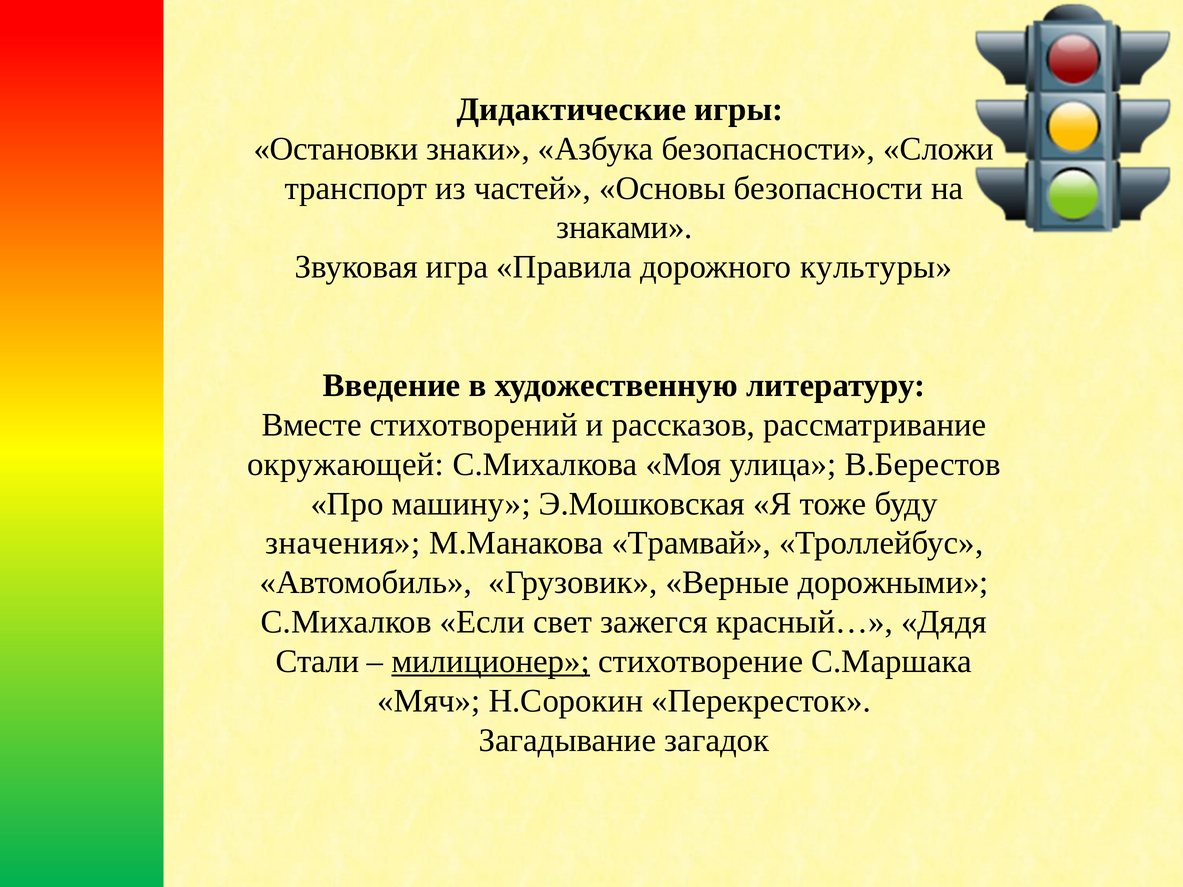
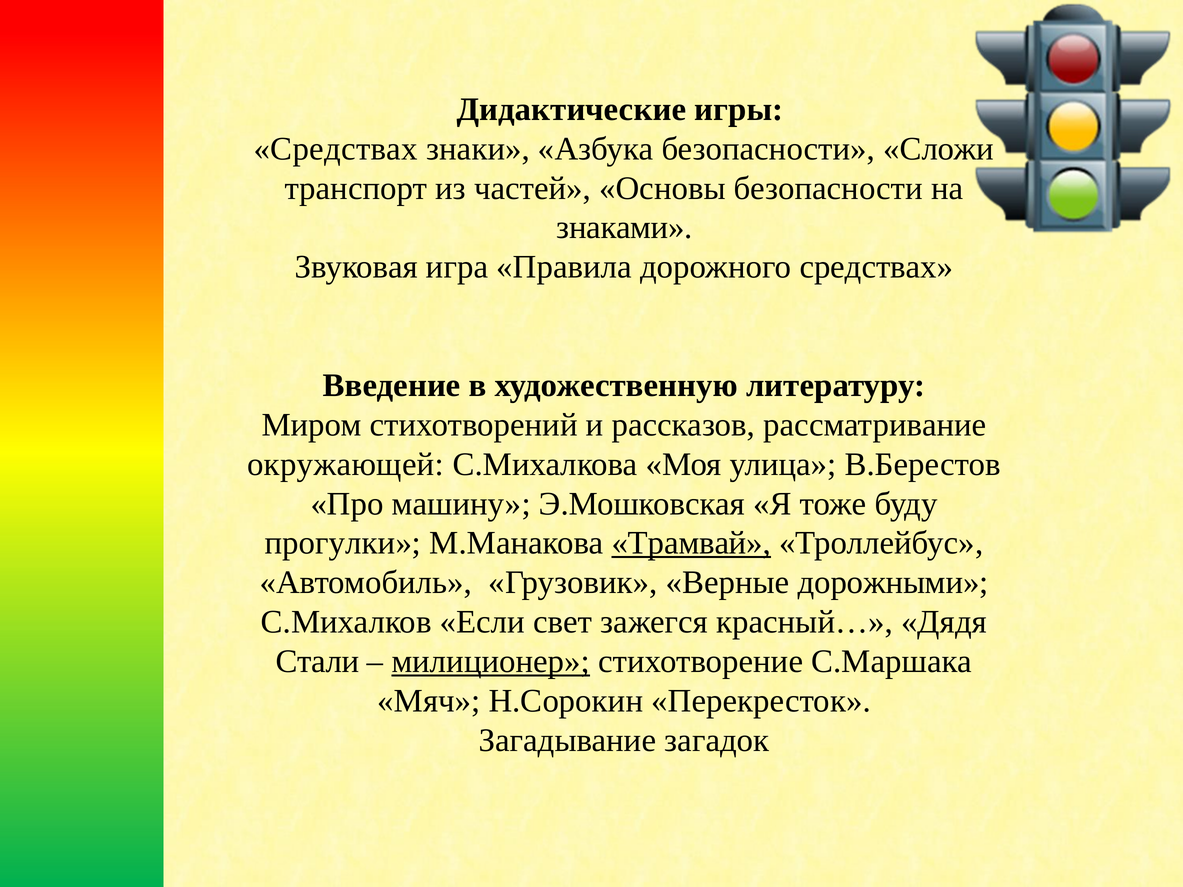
Остановки at (336, 149): Остановки -> Средствах
дорожного культуры: культуры -> средствах
Вместе: Вместе -> Миром
значения: значения -> прогулки
Трамвай underline: none -> present
